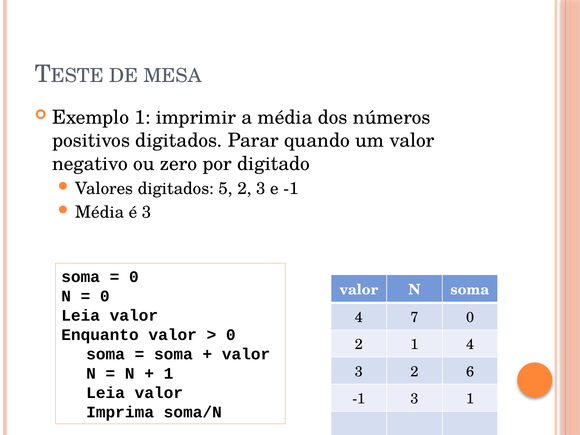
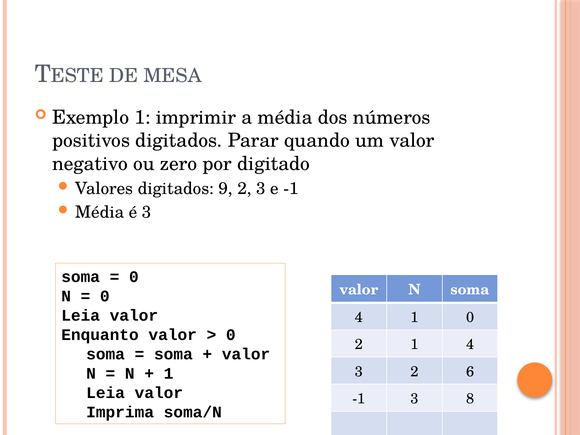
5: 5 -> 9
4 7: 7 -> 1
3 1: 1 -> 8
